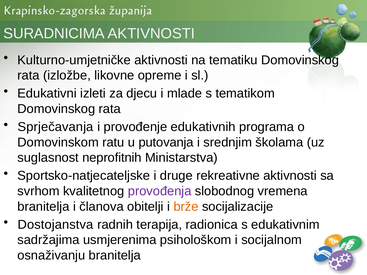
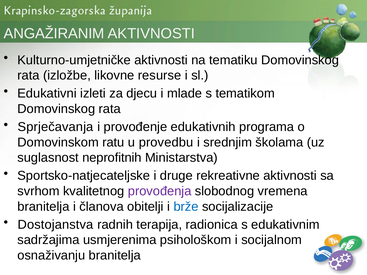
SURADNICIMA: SURADNICIMA -> ANGAŽIRANIM
opreme: opreme -> resurse
putovanja: putovanja -> provedbu
brže colour: orange -> blue
